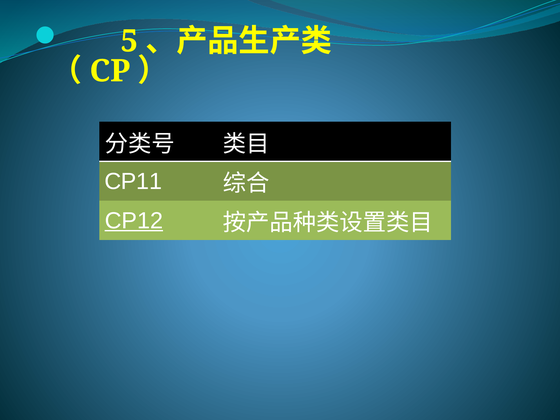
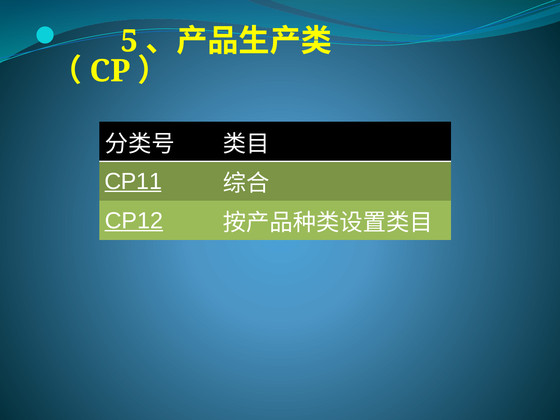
CP11 underline: none -> present
